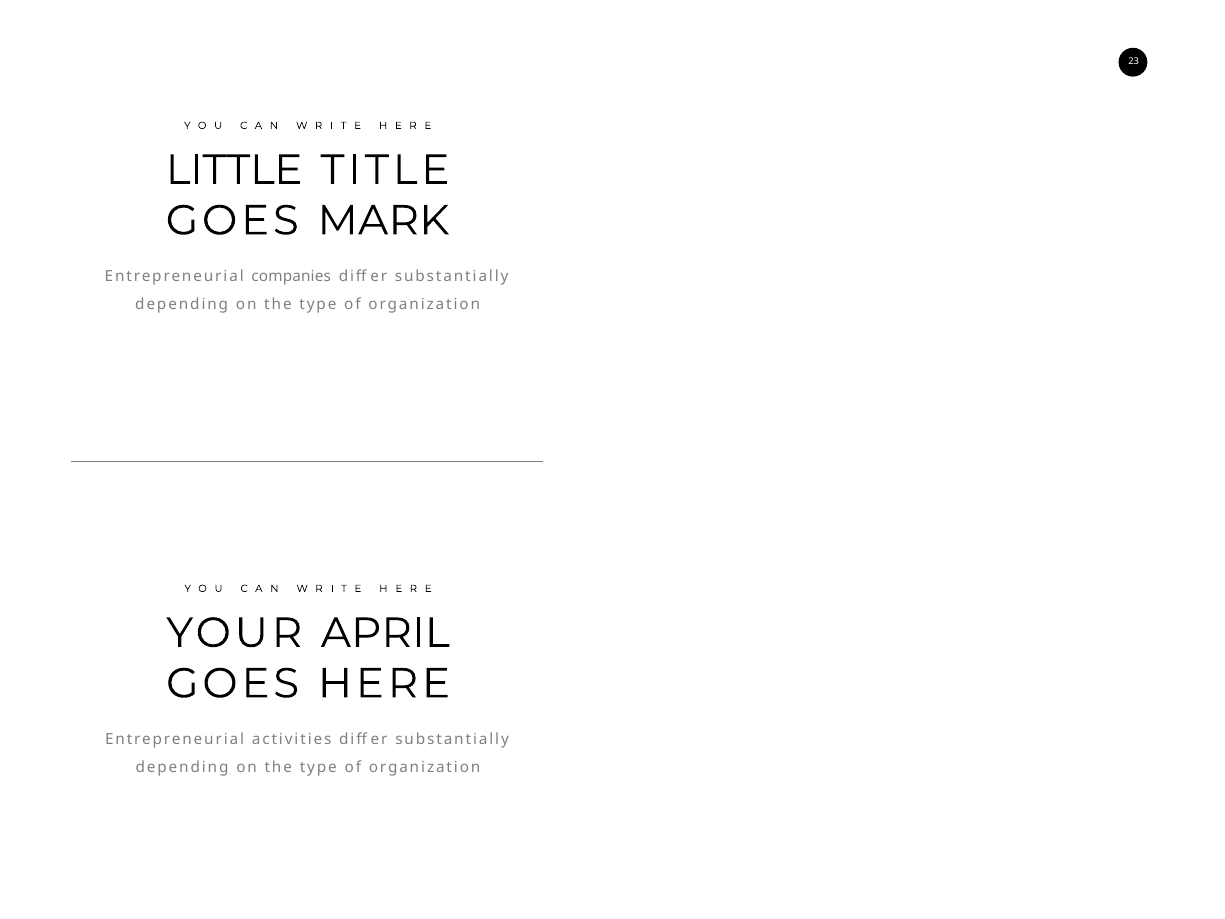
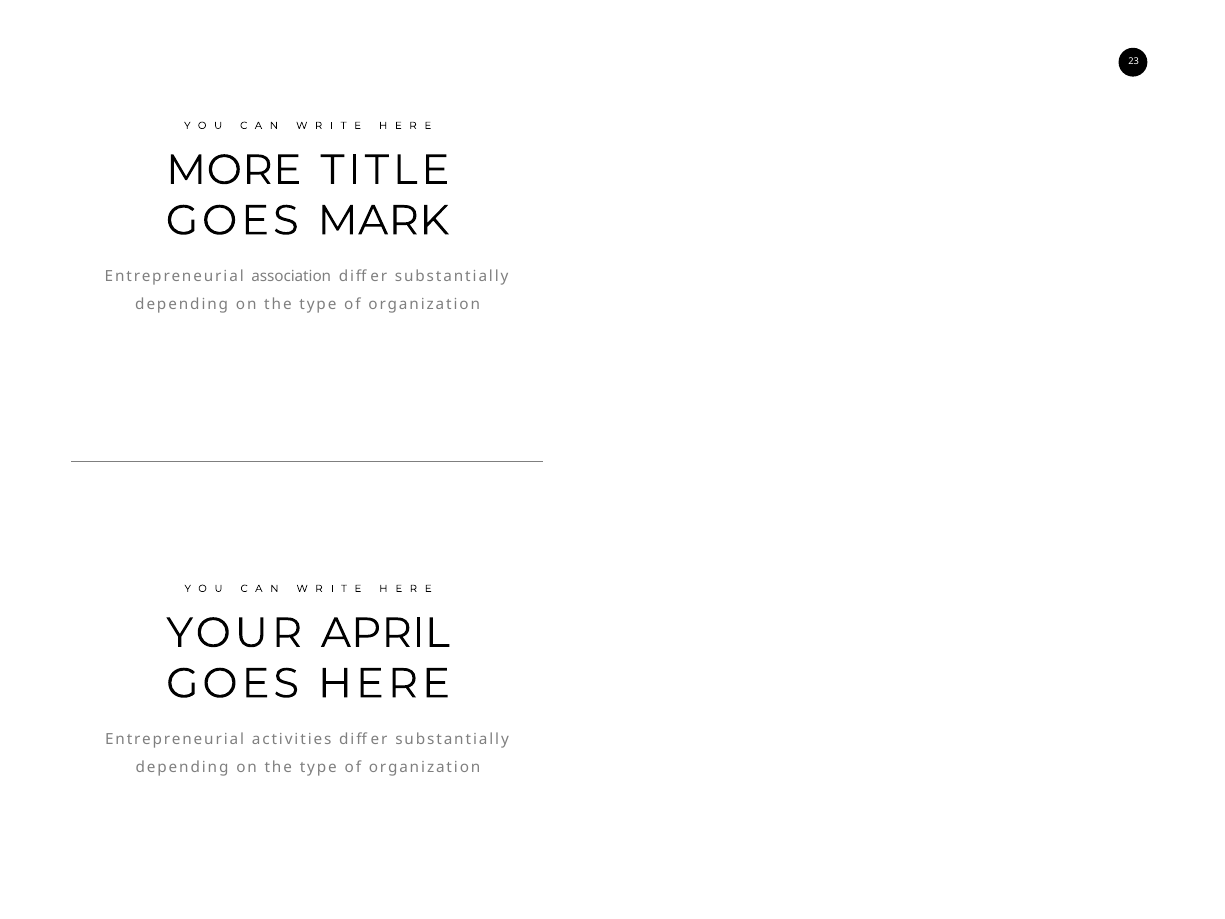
LITTLE: LITTLE -> MORE
companies: companies -> association
